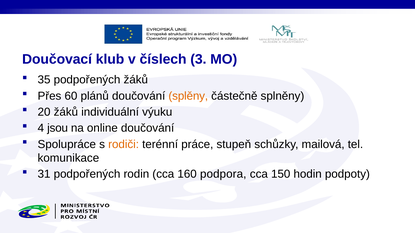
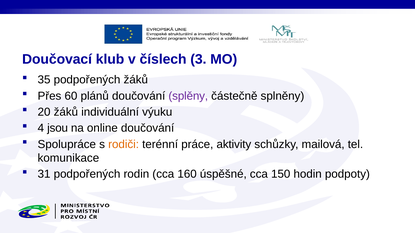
splěny colour: orange -> purple
stupeň: stupeň -> aktivity
podpora: podpora -> úspěšné
